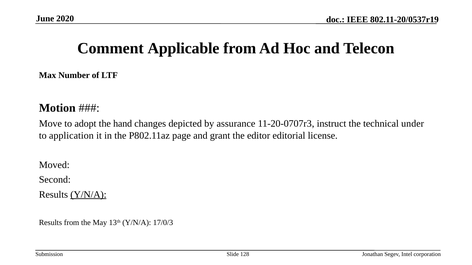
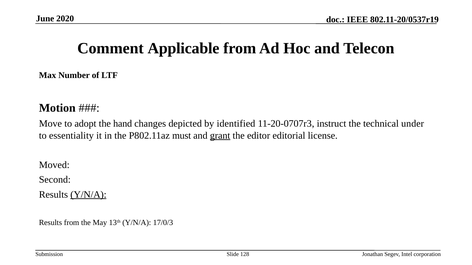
assurance: assurance -> identified
application: application -> essentiality
page: page -> must
grant underline: none -> present
